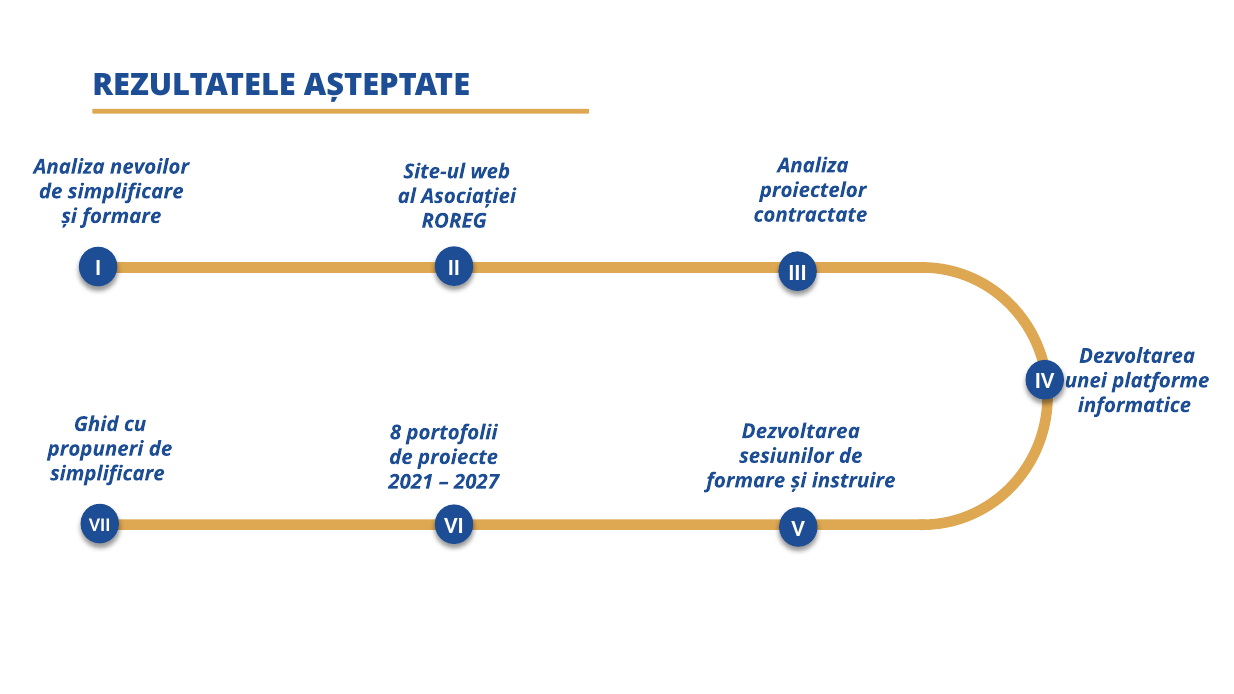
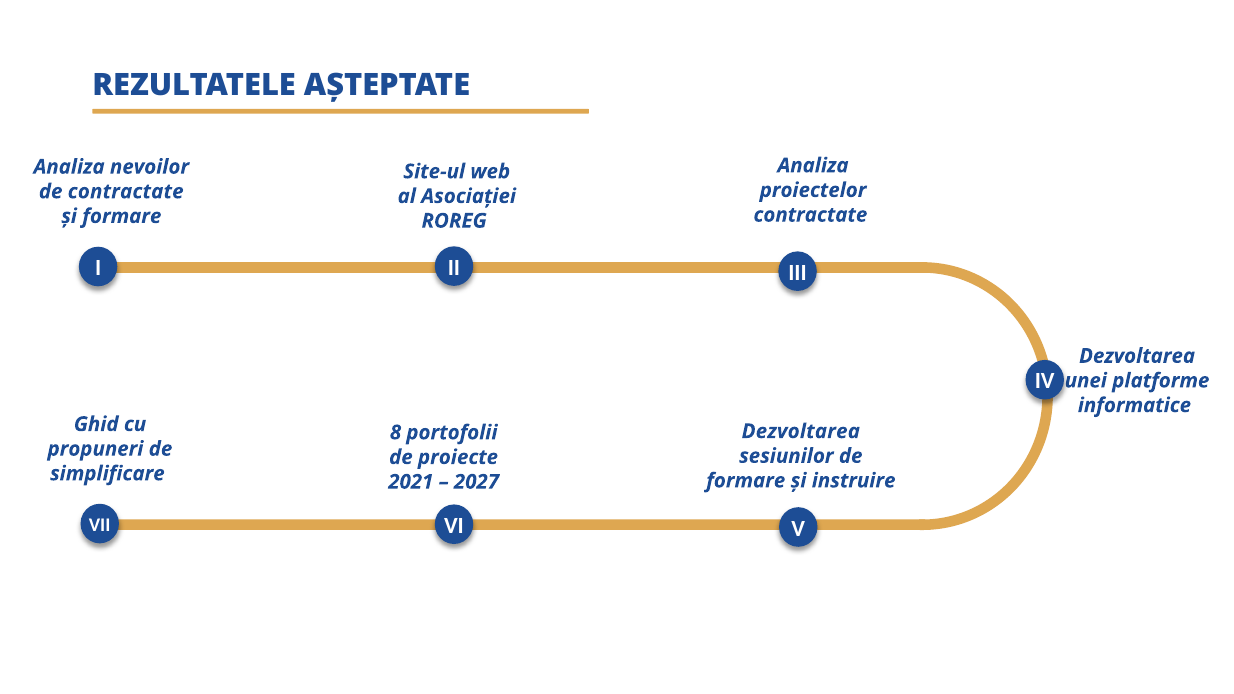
simplificare at (126, 192): simplificare -> contractate
